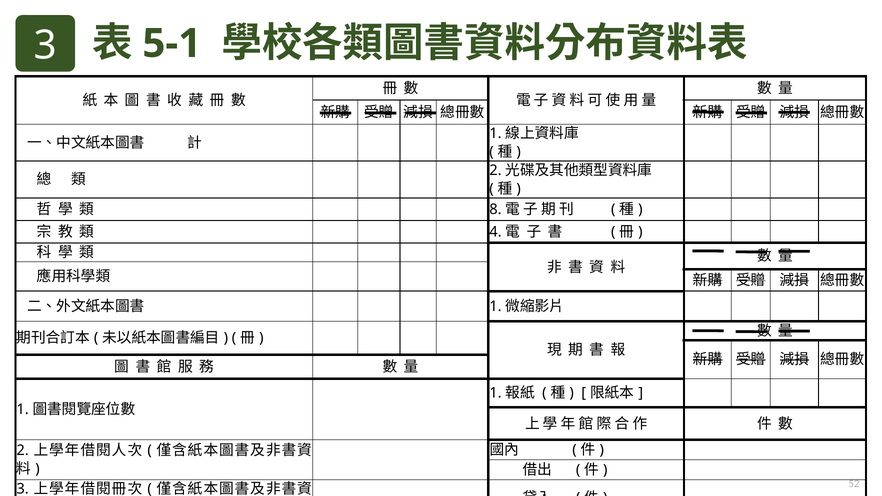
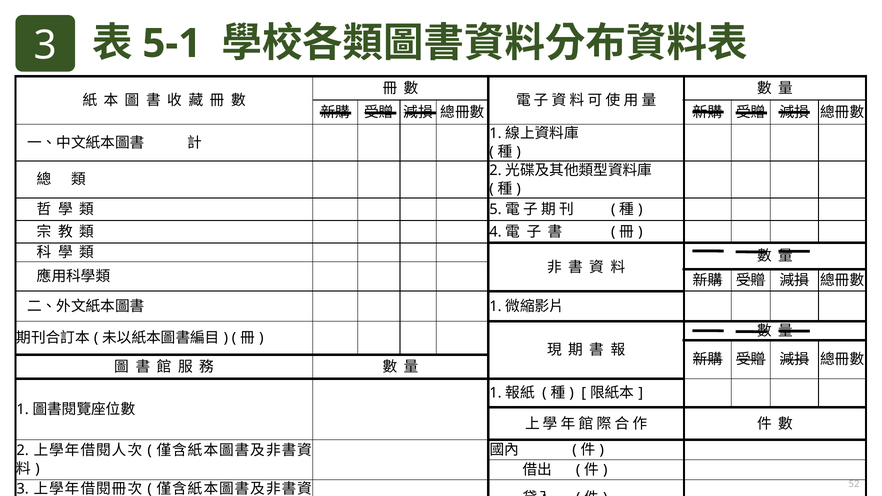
8: 8 -> 5
